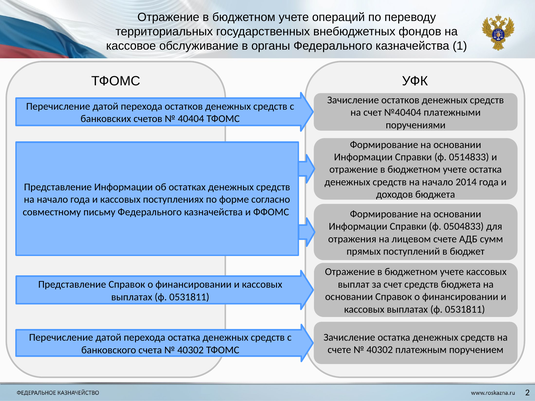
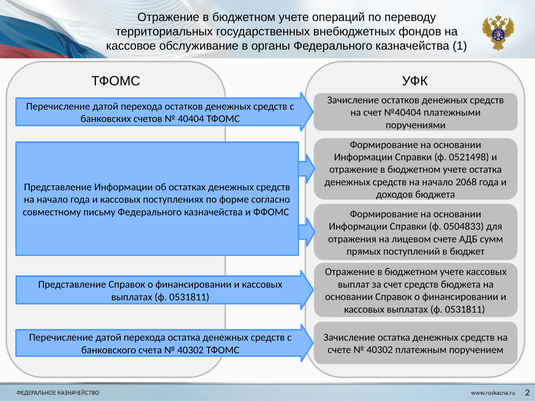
0514833: 0514833 -> 0521498
2014: 2014 -> 2068
